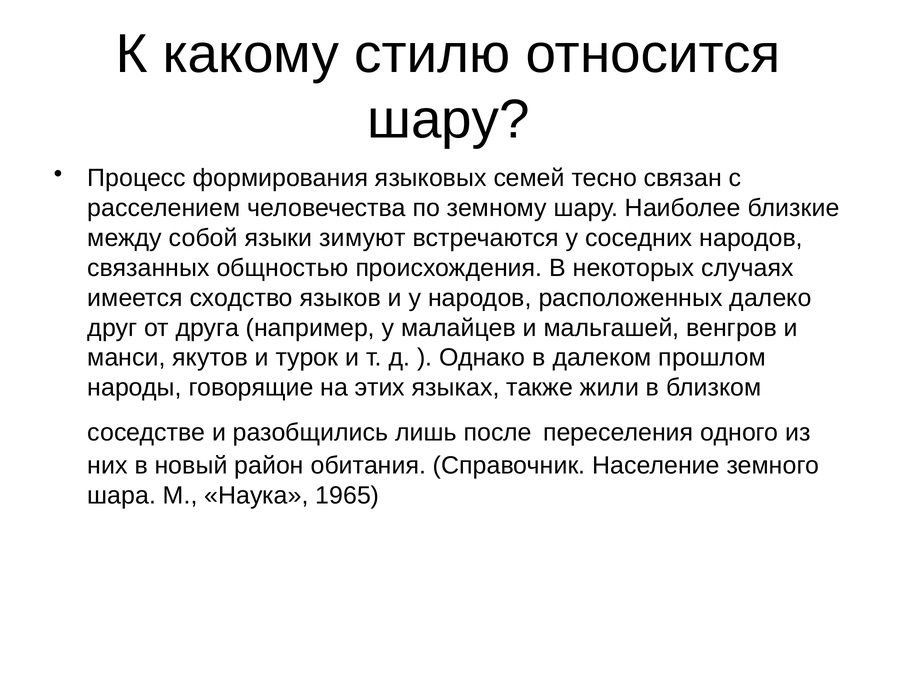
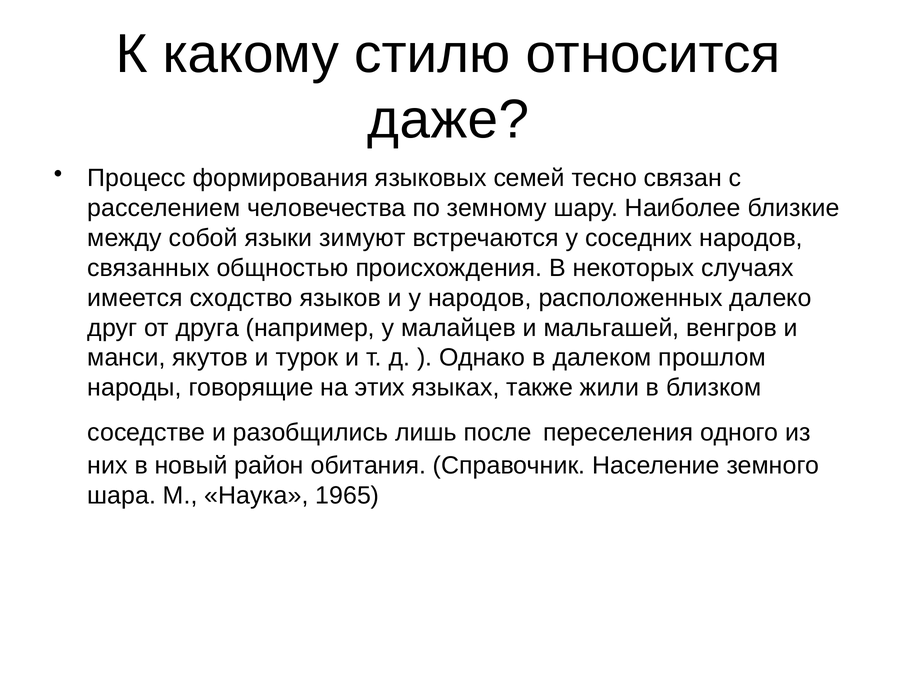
шару at (448, 120): шару -> даже
